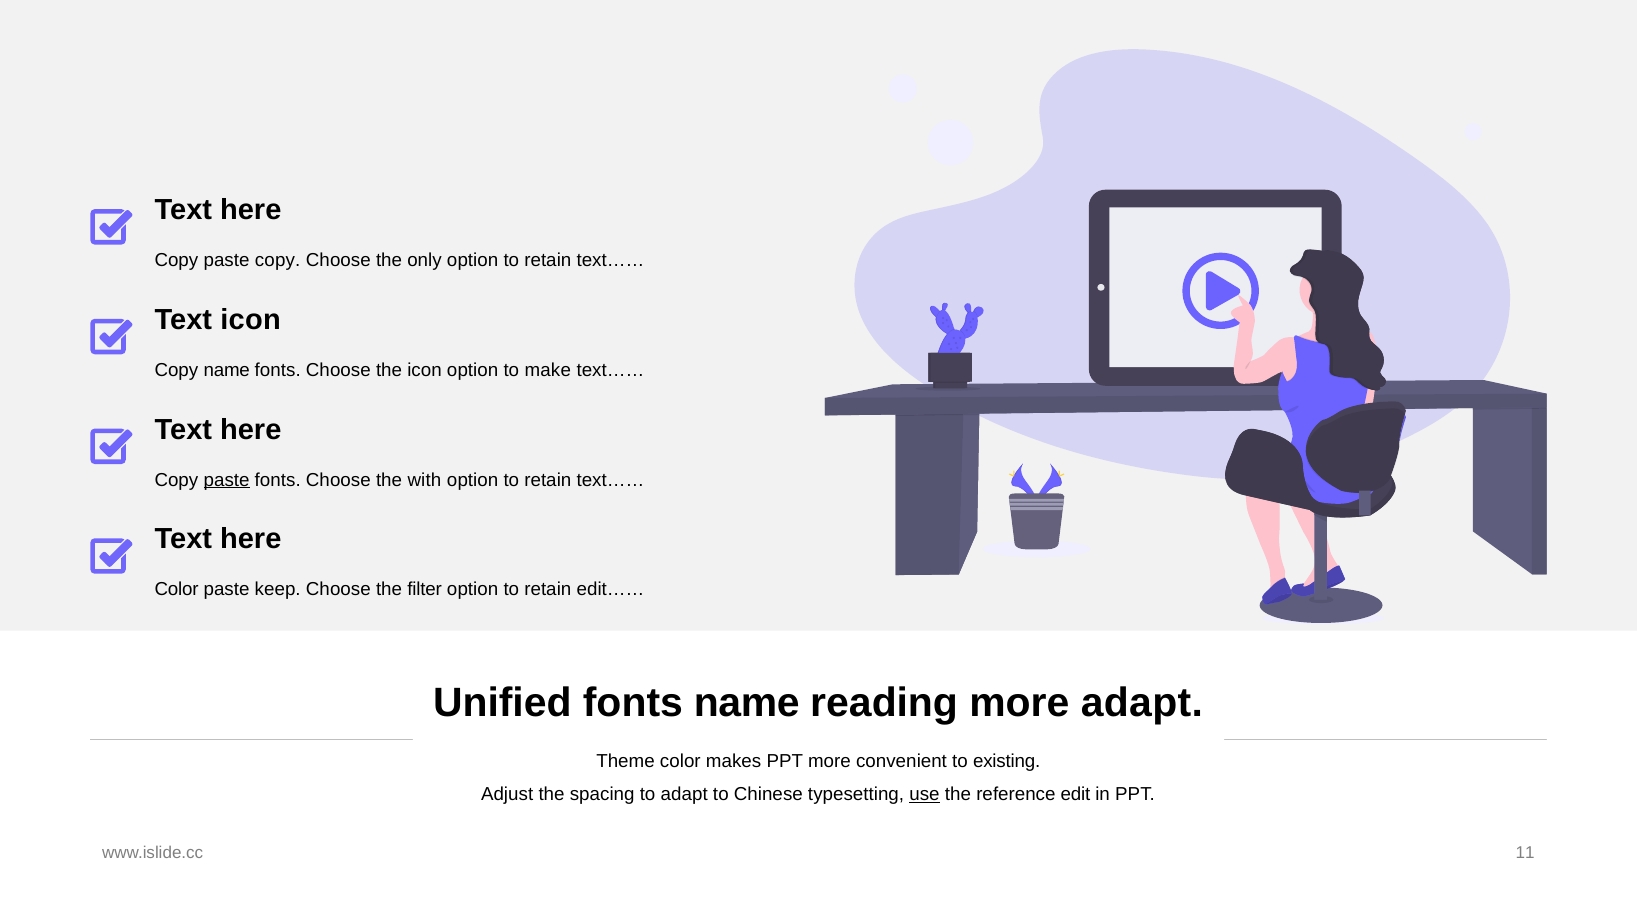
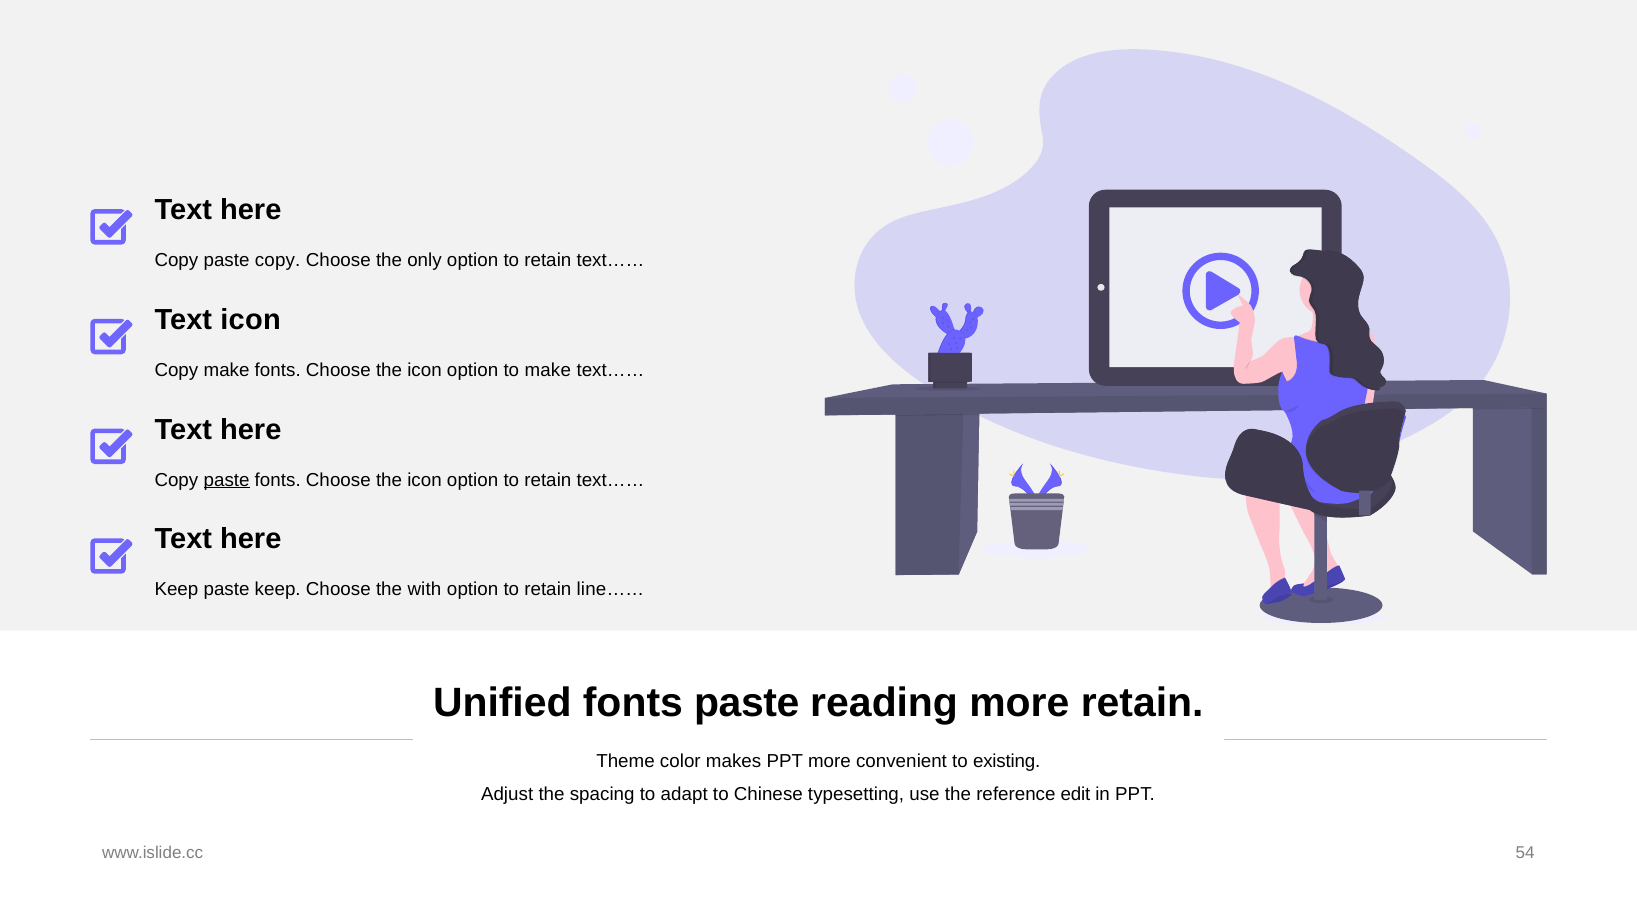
Copy name: name -> make
with at (424, 480): with -> icon
Color at (177, 589): Color -> Keep
filter: filter -> with
edit……: edit…… -> line……
fonts name: name -> paste
more adapt: adapt -> retain
use underline: present -> none
11: 11 -> 54
